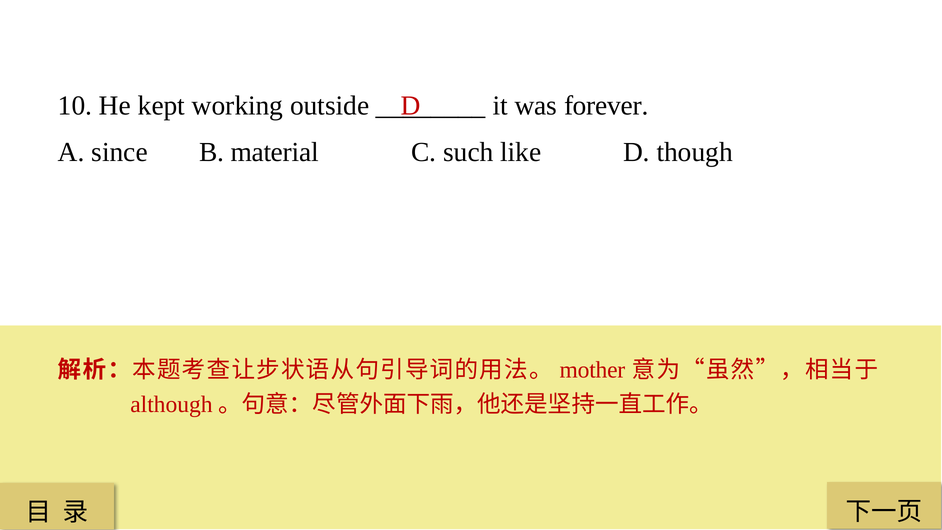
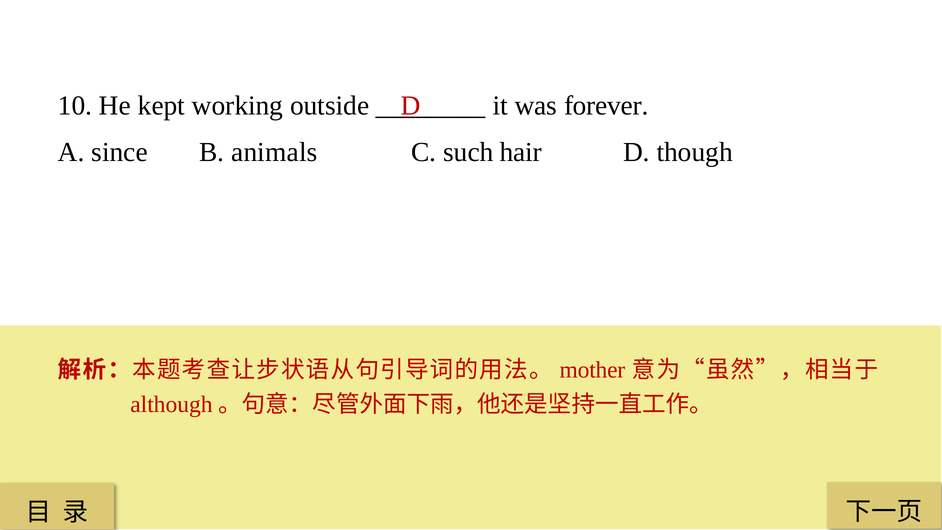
material: material -> animals
like: like -> hair
